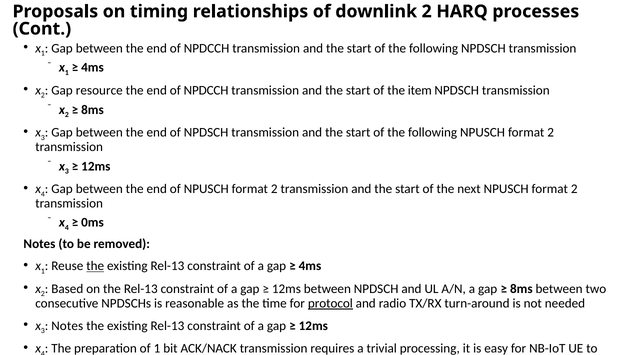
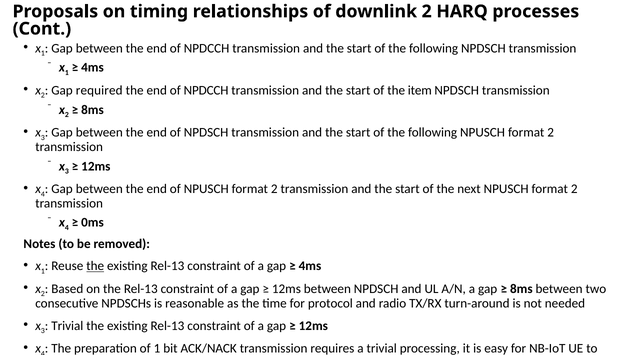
resource: resource -> required
protocol underline: present -> none
Notes at (67, 325): Notes -> Trivial
